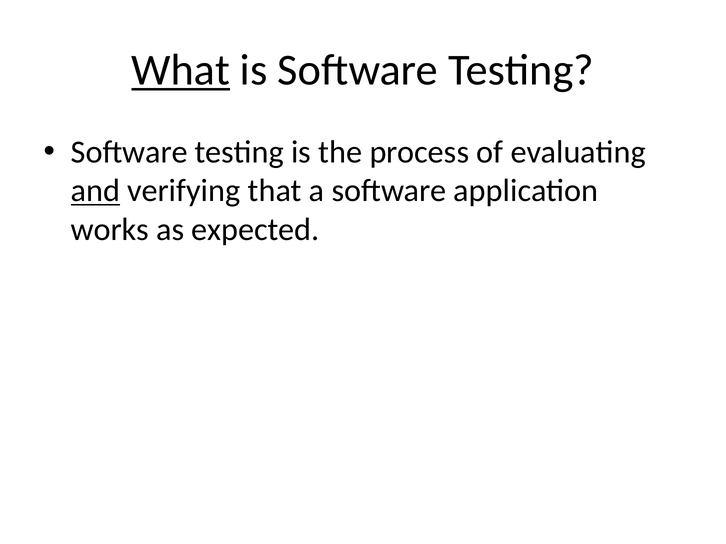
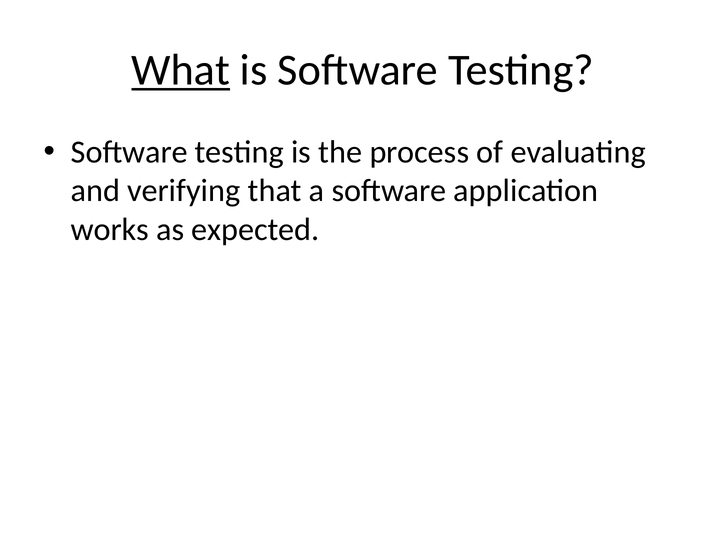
and underline: present -> none
